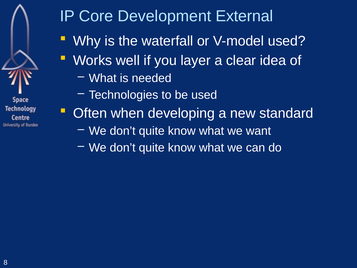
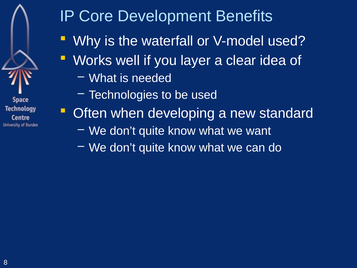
External: External -> Benefits
